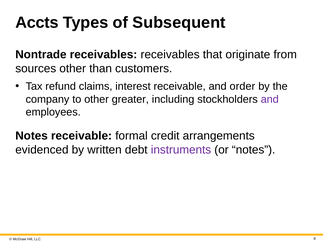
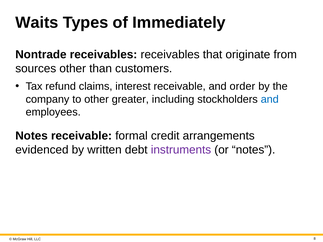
Accts: Accts -> Waits
Subsequent: Subsequent -> Immediately
and at (270, 99) colour: purple -> blue
